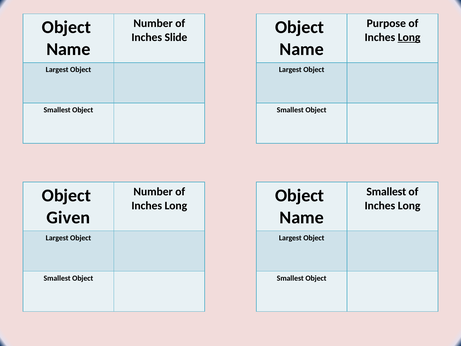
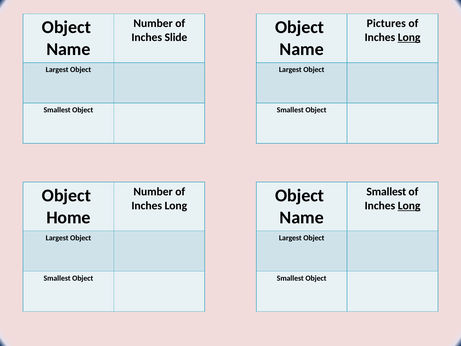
Purpose: Purpose -> Pictures
Long at (409, 205) underline: none -> present
Given: Given -> Home
